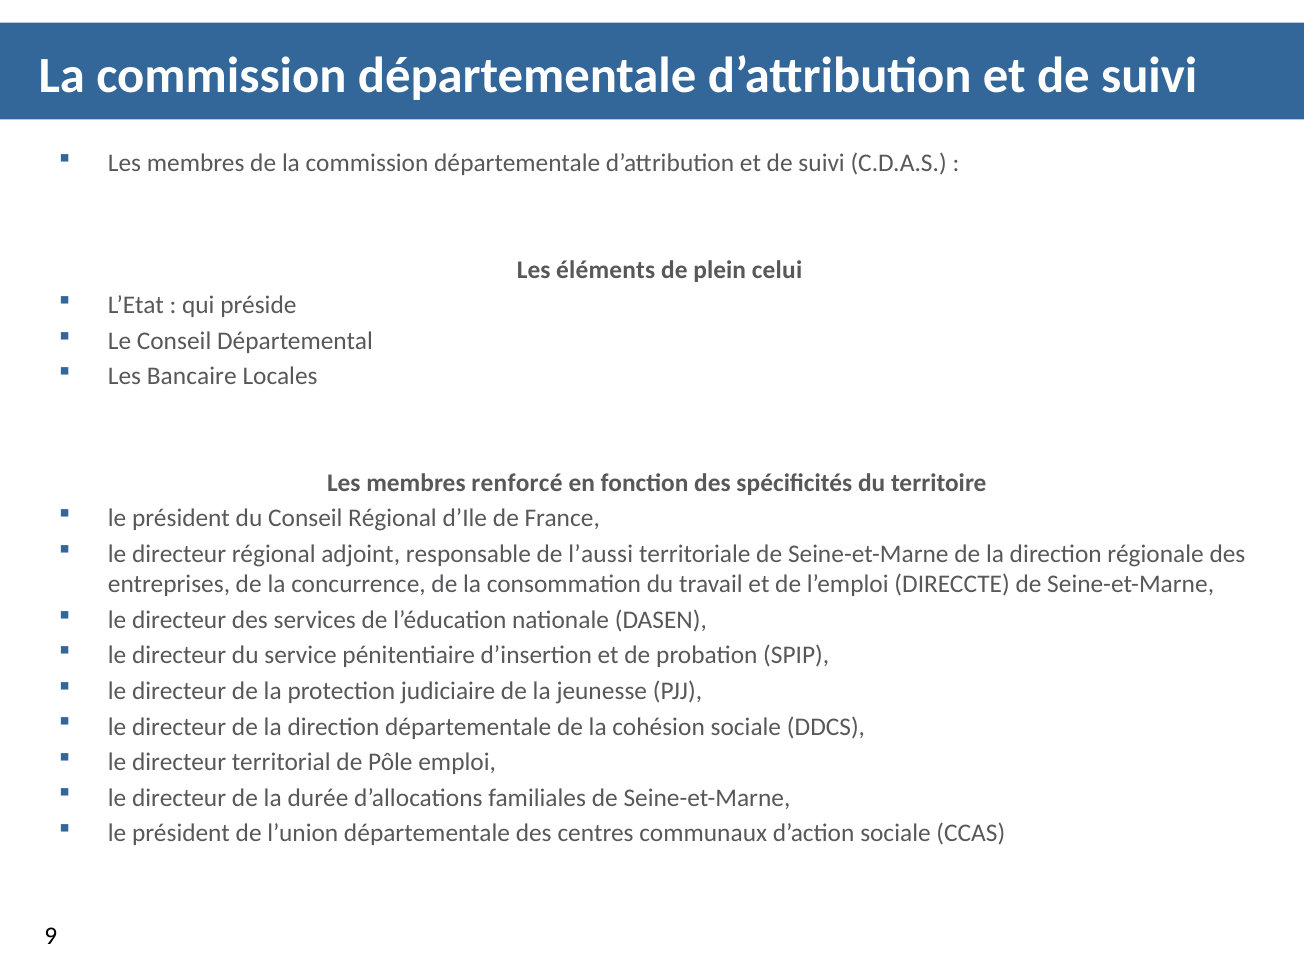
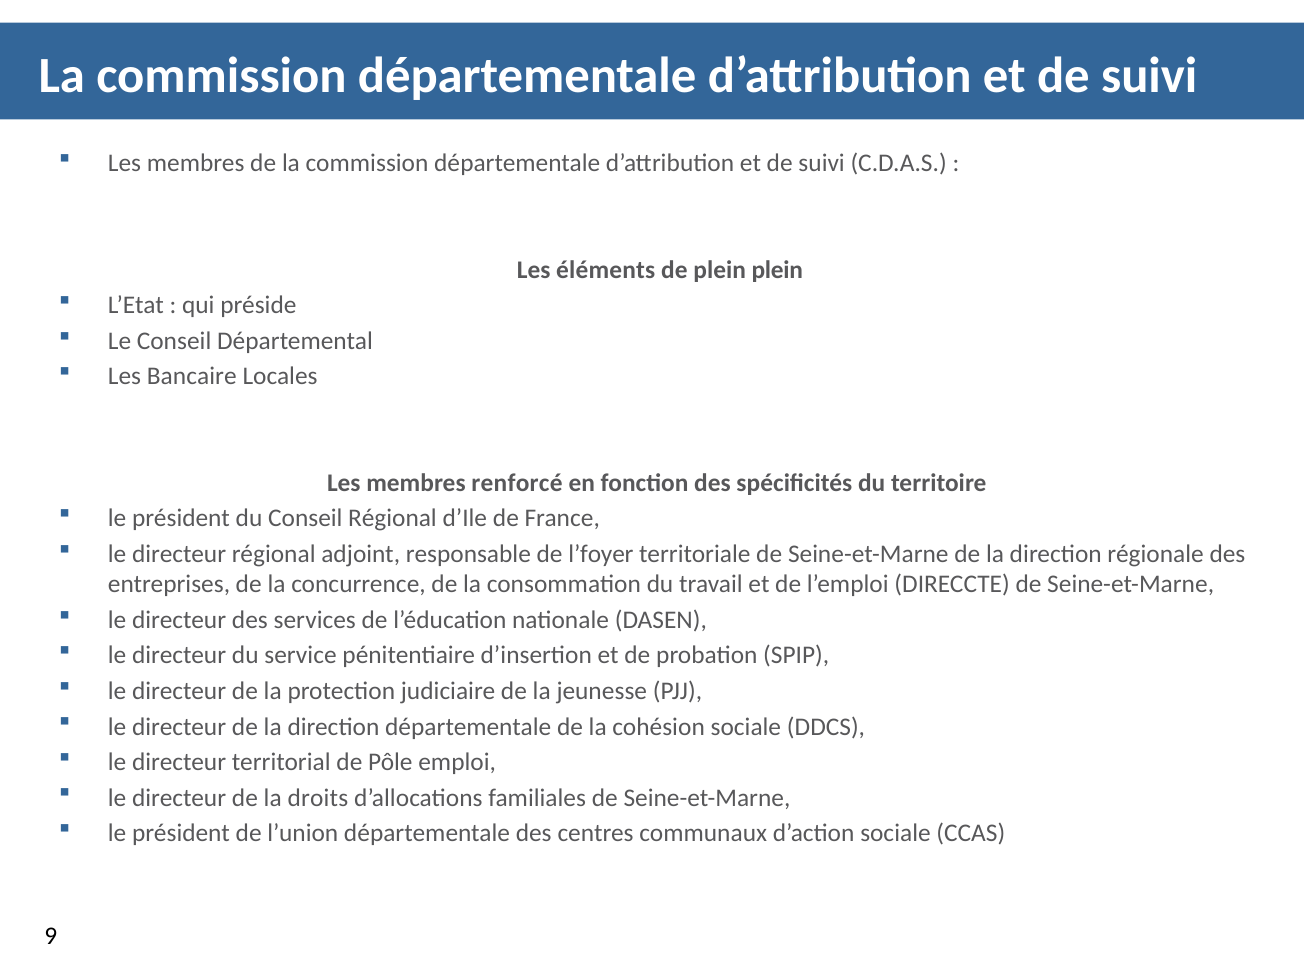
plein celui: celui -> plein
l’aussi: l’aussi -> l’foyer
durée: durée -> droits
